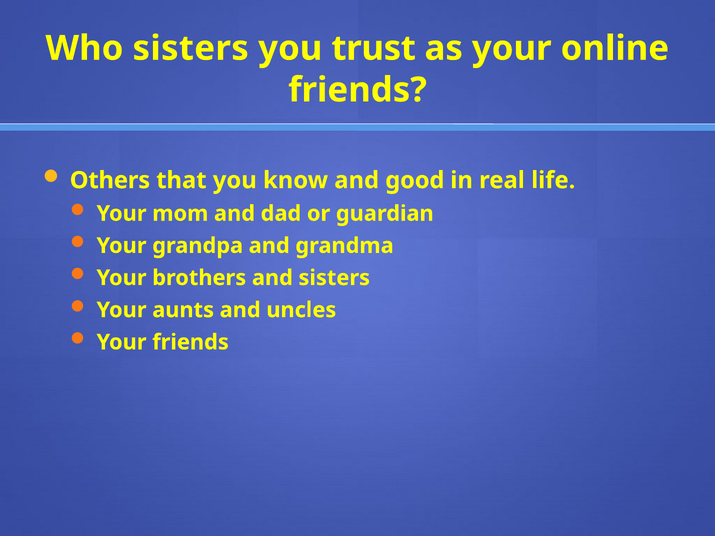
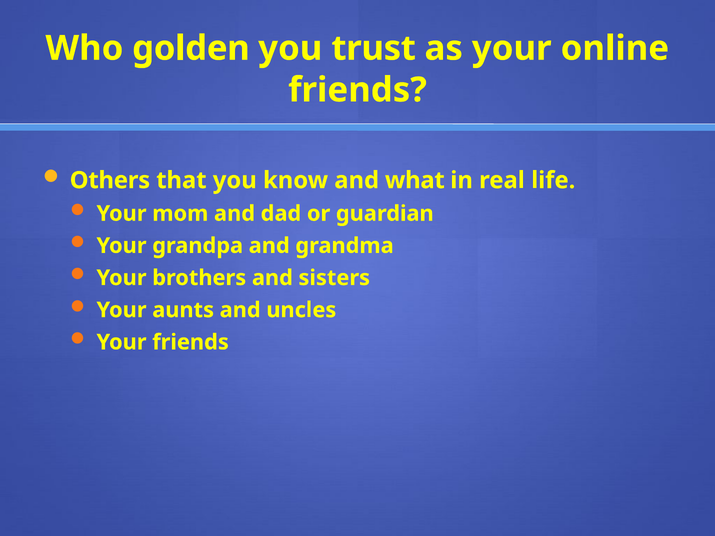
Who sisters: sisters -> golden
good: good -> what
